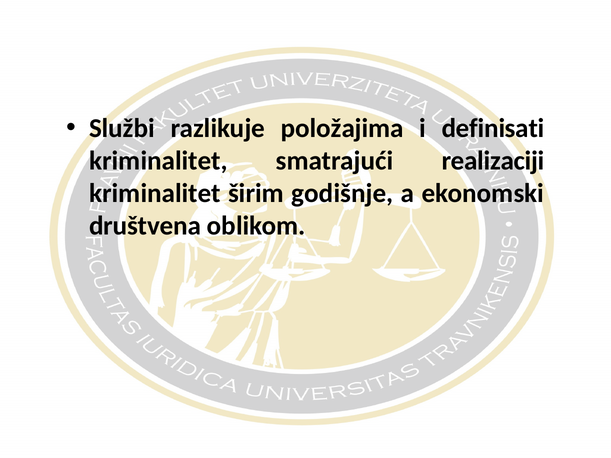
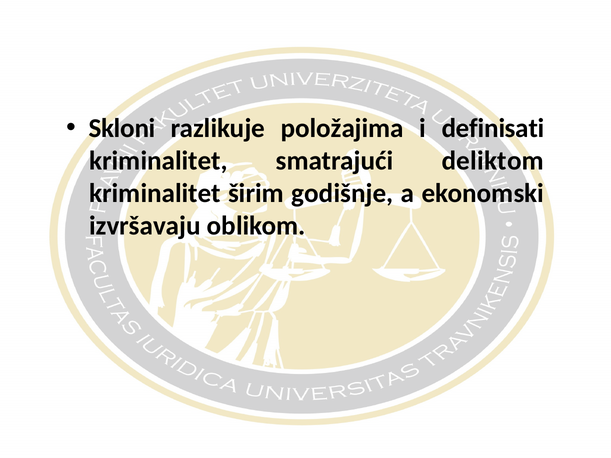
Službi: Službi -> Skloni
realizaciji: realizaciji -> deliktom
društvena: društvena -> izvršavaju
